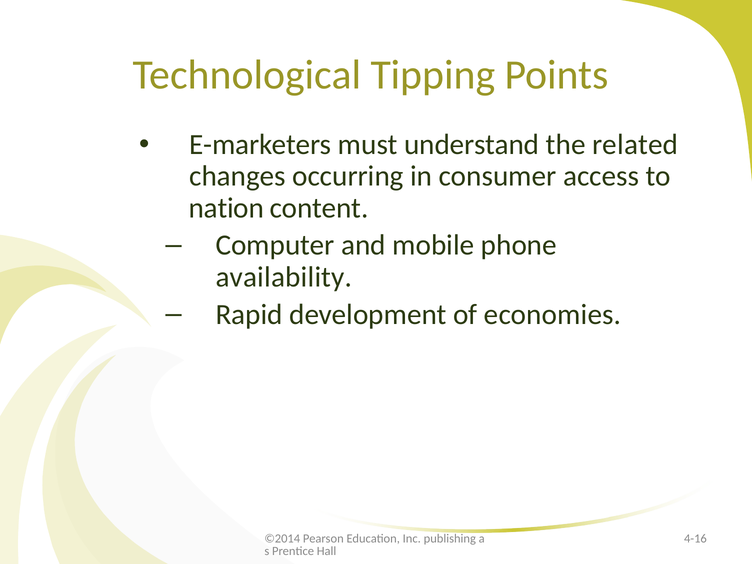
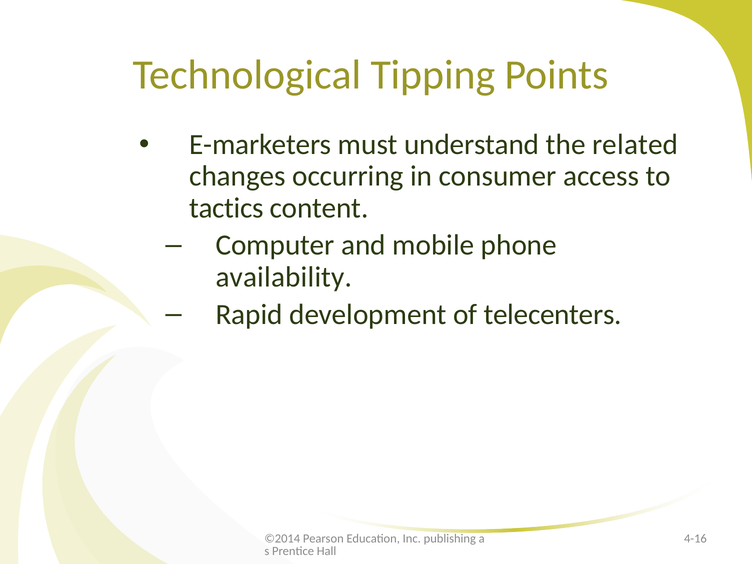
nation: nation -> tactics
economies: economies -> telecenters
